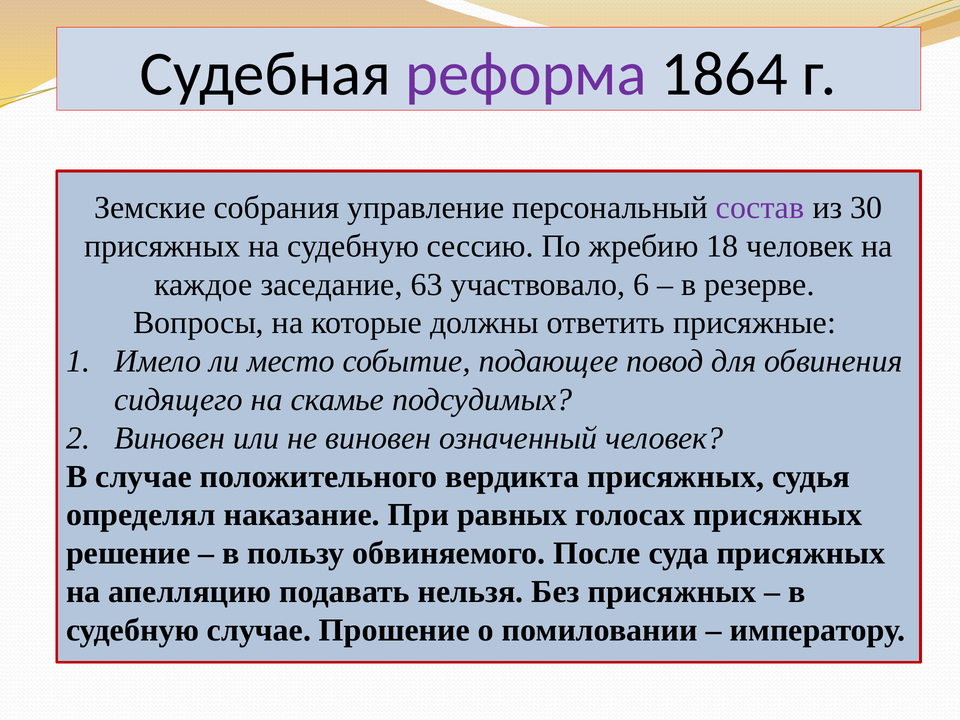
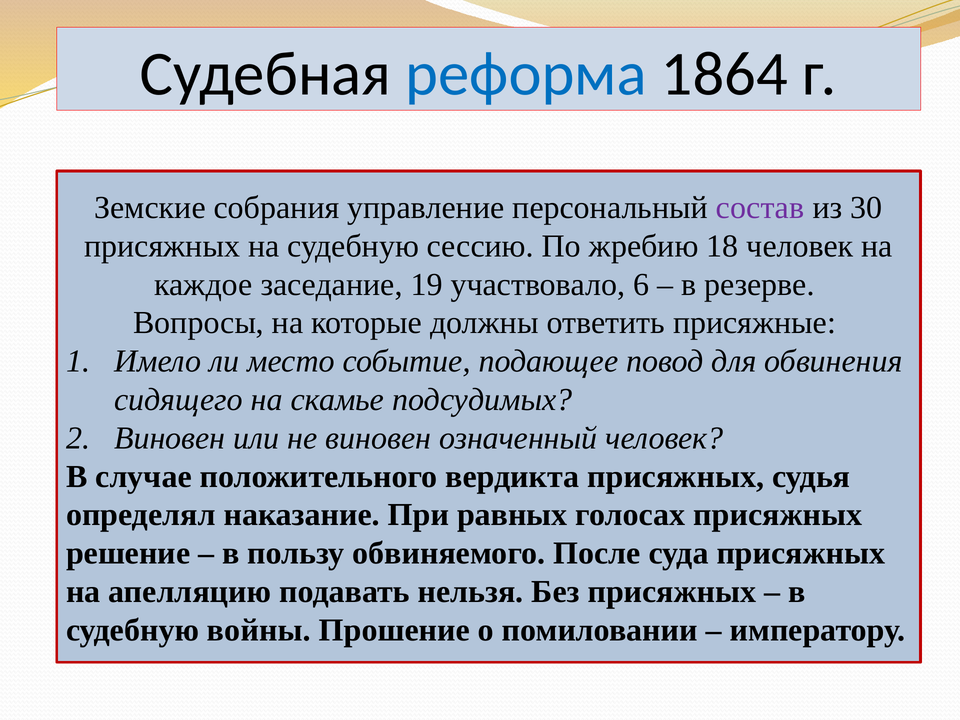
реформа colour: purple -> blue
63: 63 -> 19
судебную случае: случае -> войны
